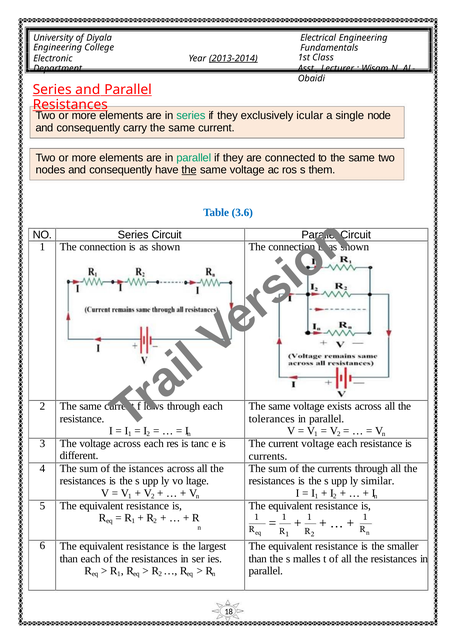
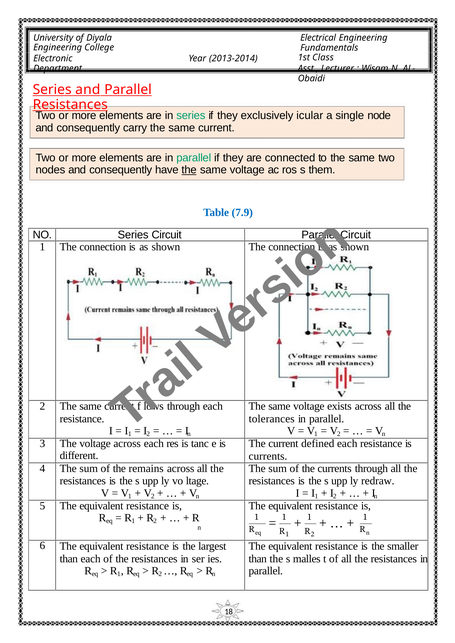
2013-2014 underline: present -> none
3.6: 3.6 -> 7.9
current voltage: voltage -> defined
istances: istances -> remains
similar: similar -> redraw
